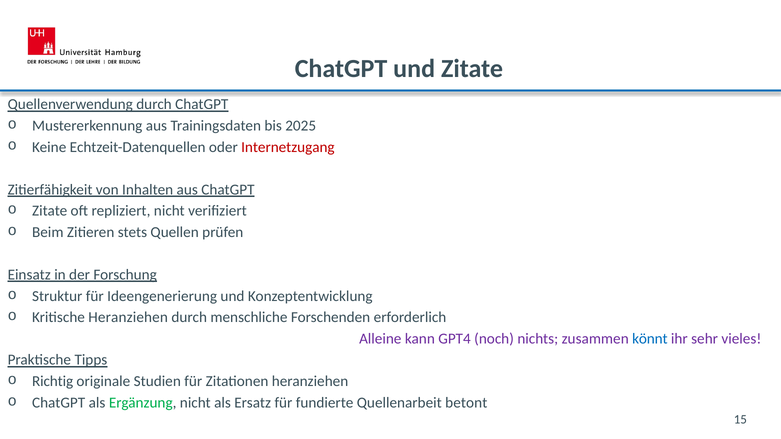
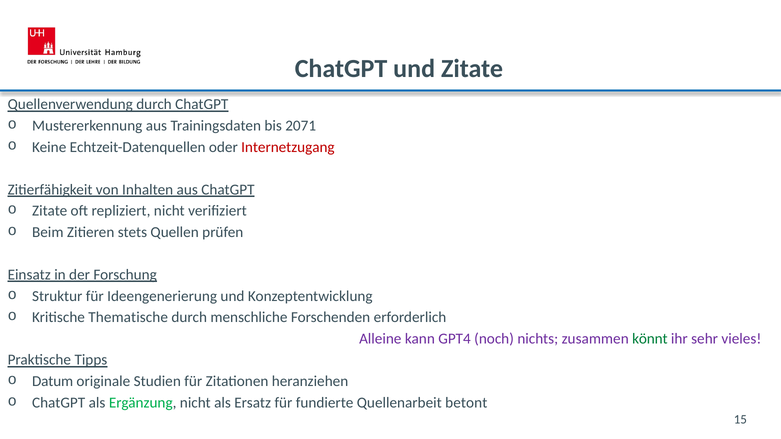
2025: 2025 -> 2071
Kritische Heranziehen: Heranziehen -> Thematische
könnt colour: blue -> green
Richtig: Richtig -> Datum
